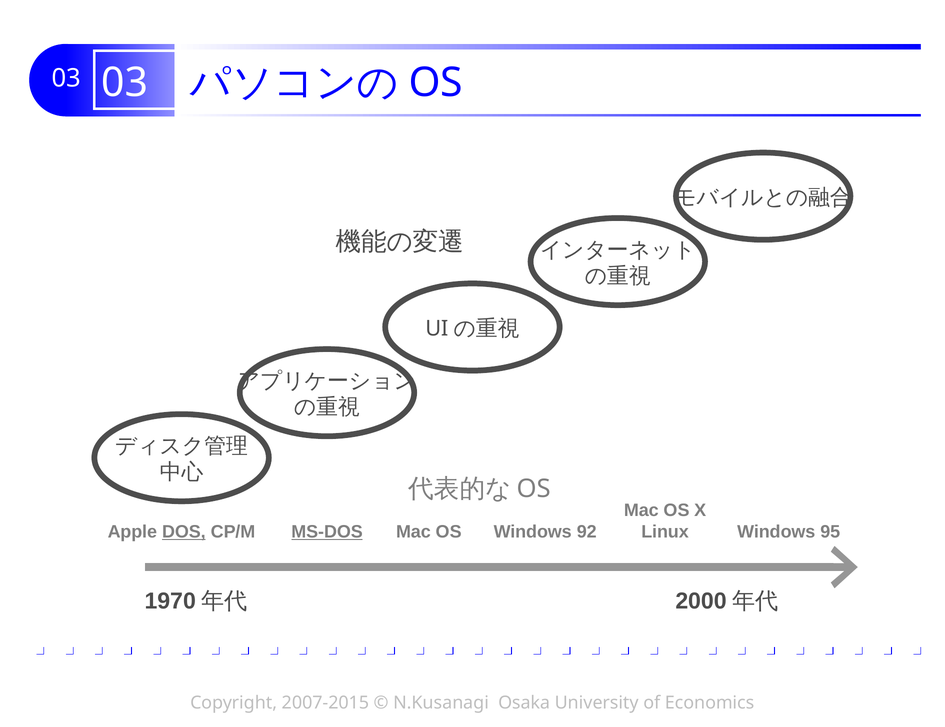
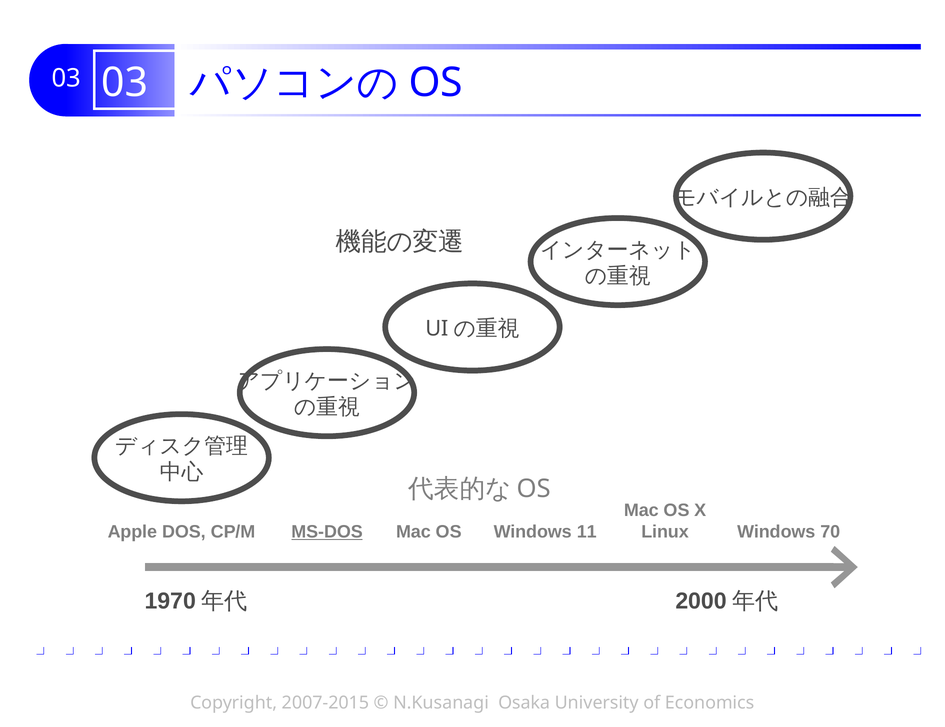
DOS underline: present -> none
92: 92 -> 11
95: 95 -> 70
